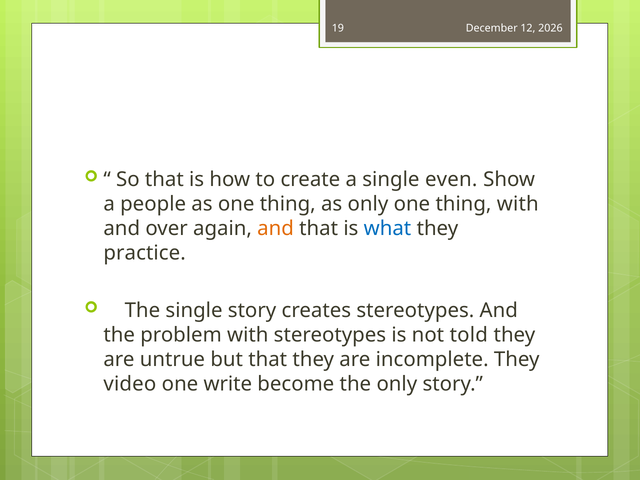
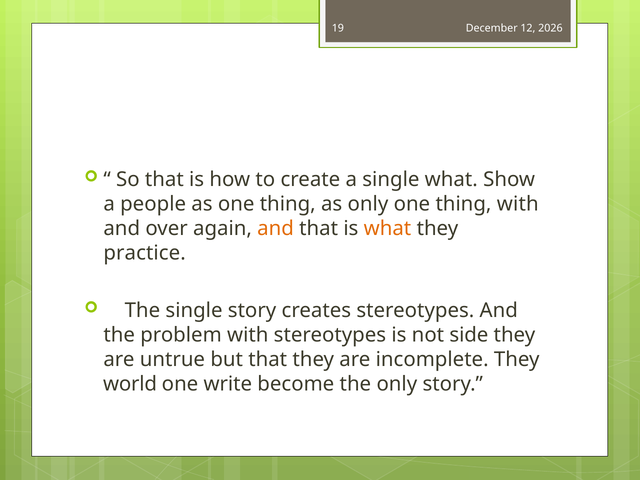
single even: even -> what
what at (387, 229) colour: blue -> orange
told: told -> side
video: video -> world
